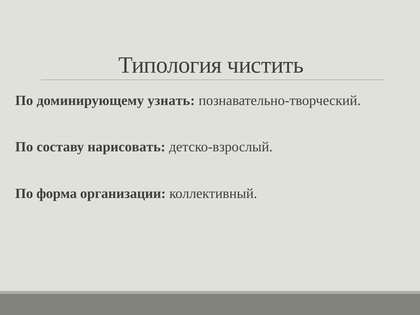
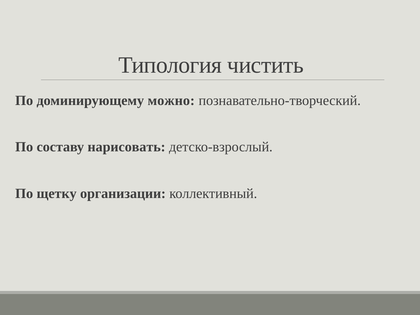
узнать: узнать -> можно
форма: форма -> щетку
